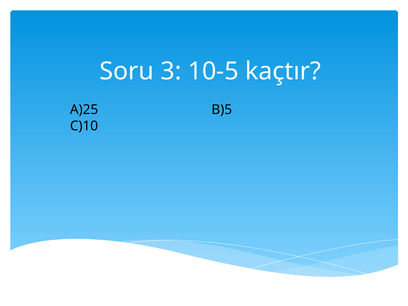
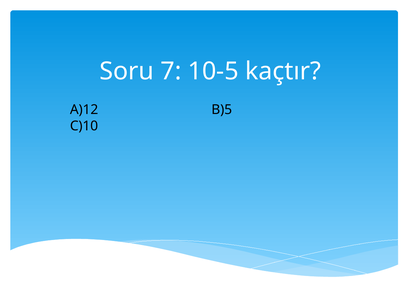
3: 3 -> 7
A)25: A)25 -> A)12
